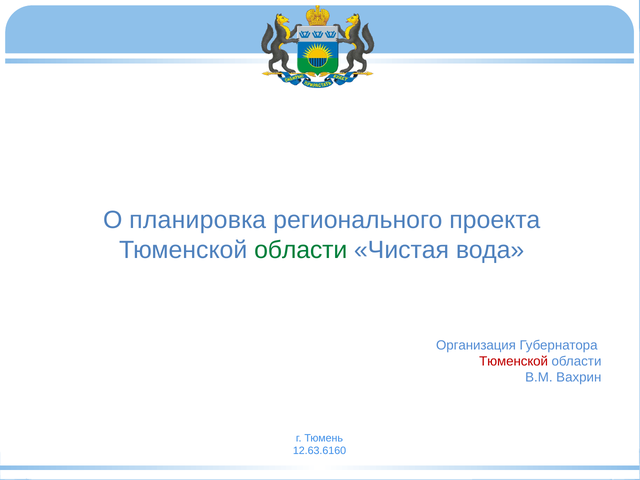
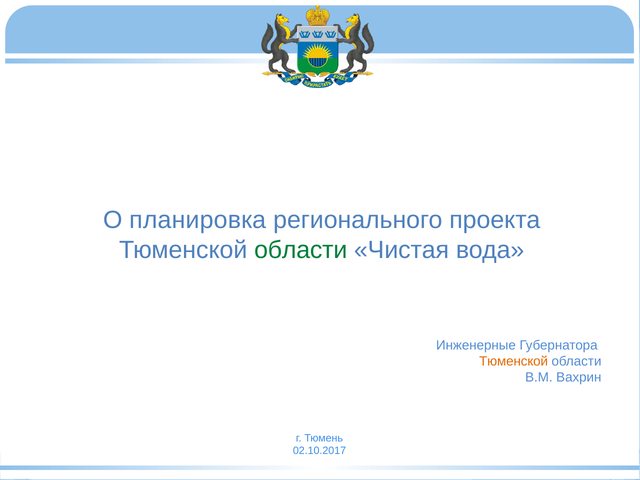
Организация: Организация -> Инженерные
Тюменской at (514, 361) colour: red -> orange
12.63.6160: 12.63.6160 -> 02.10.2017
